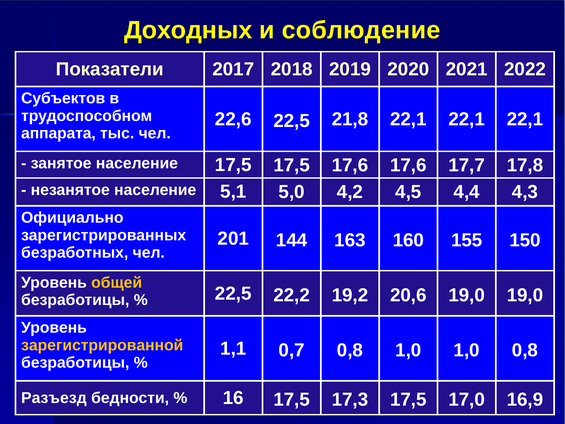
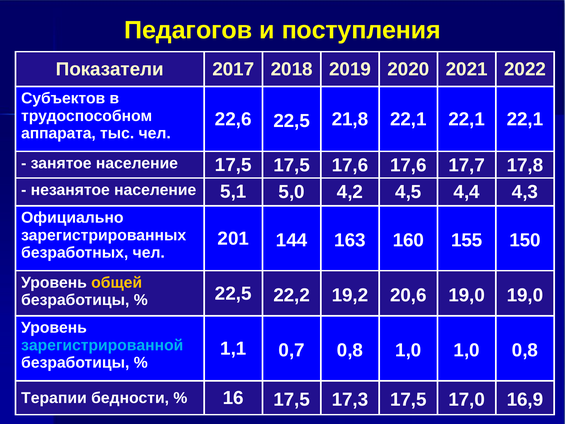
Доходных: Доходных -> Педагогов
соблюдение: соблюдение -> поступления
зарегистрированной colour: yellow -> light blue
Разъезд: Разъезд -> Терапии
